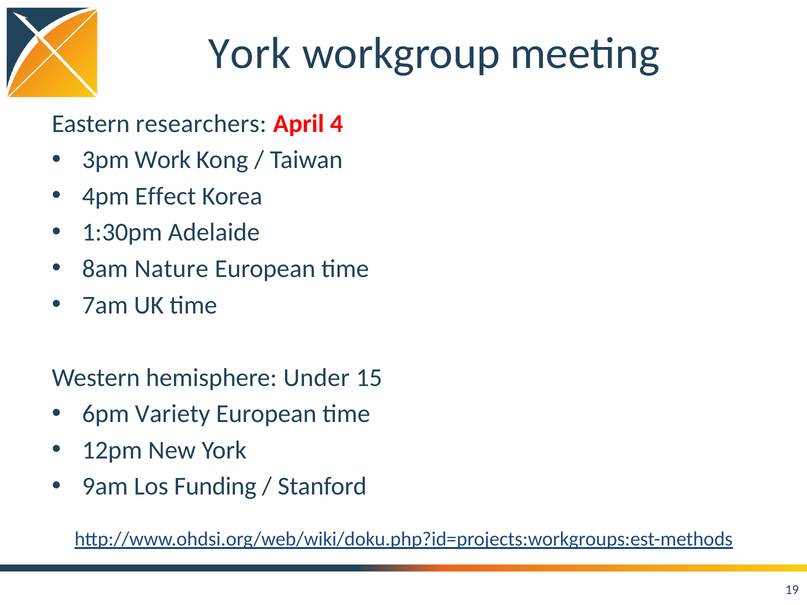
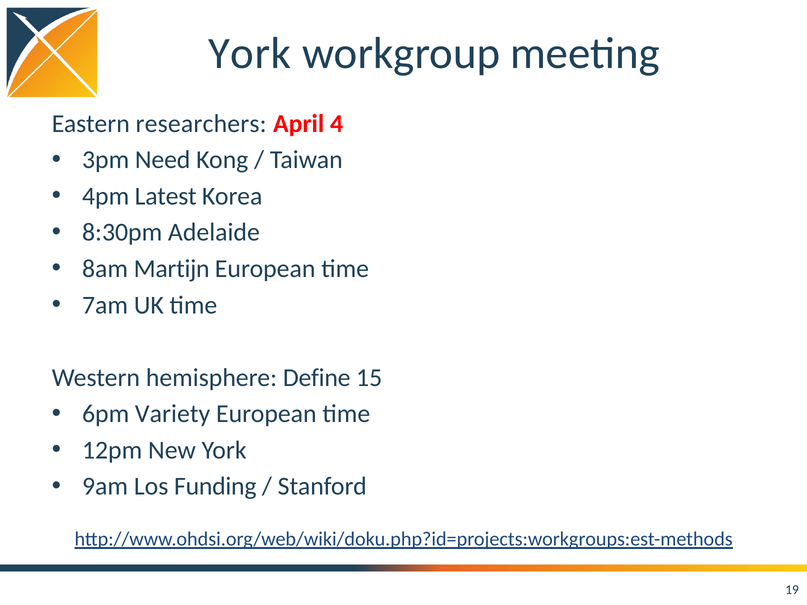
Work: Work -> Need
Effect: Effect -> Latest
1:30pm: 1:30pm -> 8:30pm
Nature: Nature -> Martijn
Under: Under -> Define
